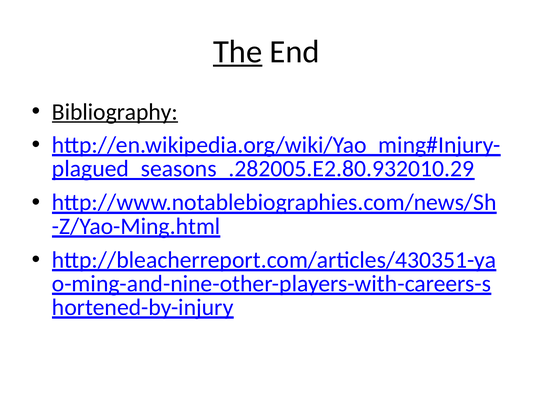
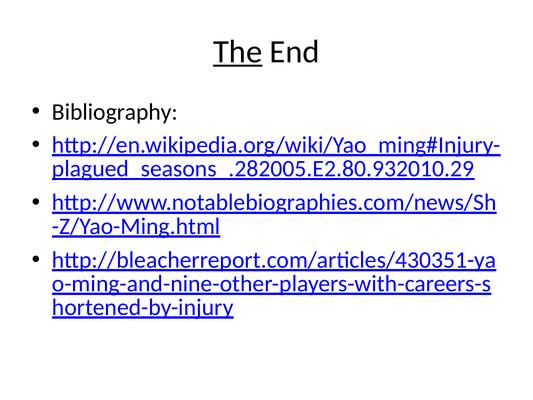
Bibliography underline: present -> none
